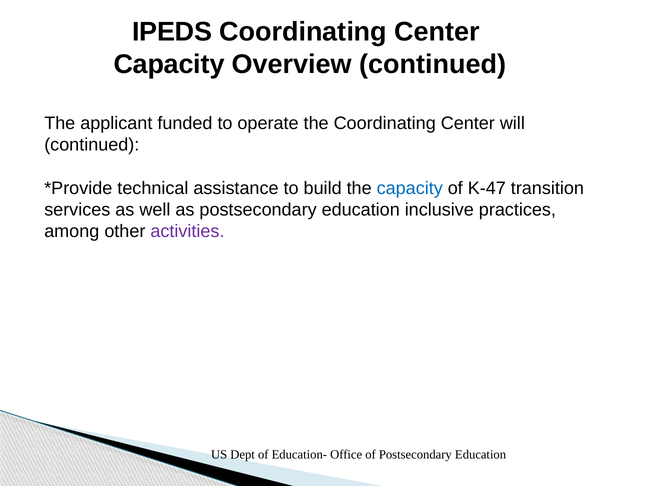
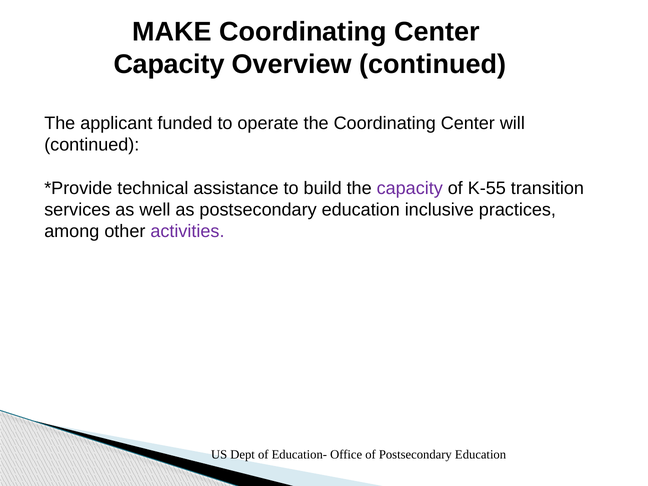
IPEDS: IPEDS -> MAKE
capacity at (410, 188) colour: blue -> purple
K-47: K-47 -> K-55
